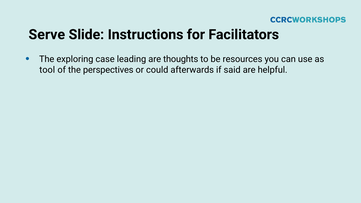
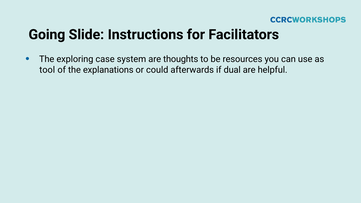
Serve: Serve -> Going
leading: leading -> system
perspectives: perspectives -> explanations
said: said -> dual
